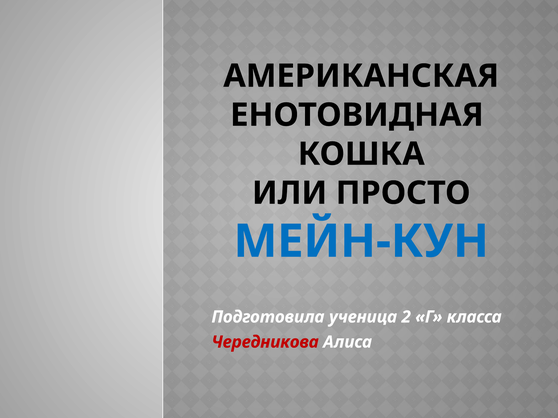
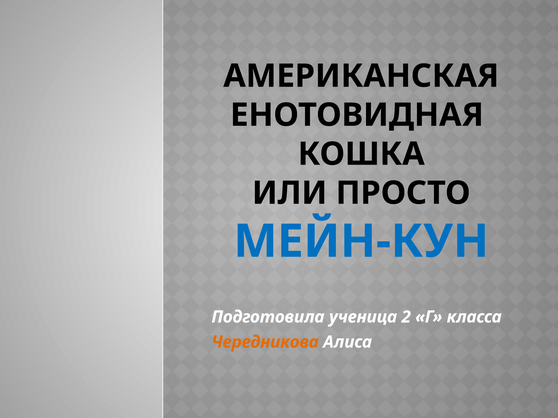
Чередникова colour: red -> orange
